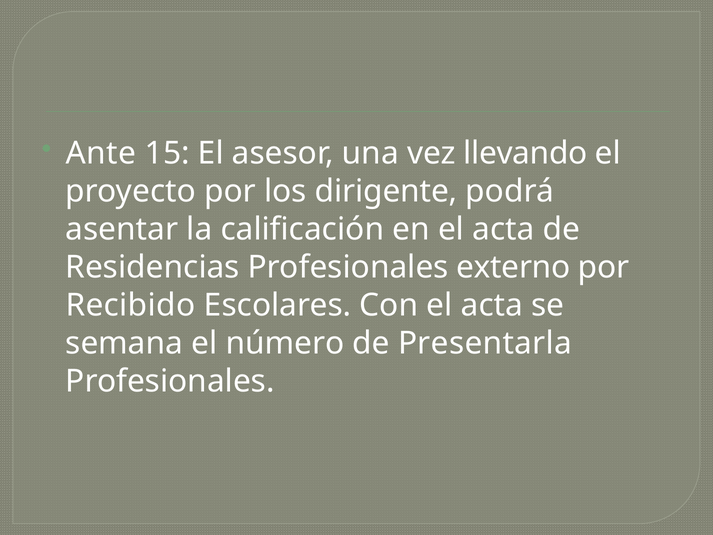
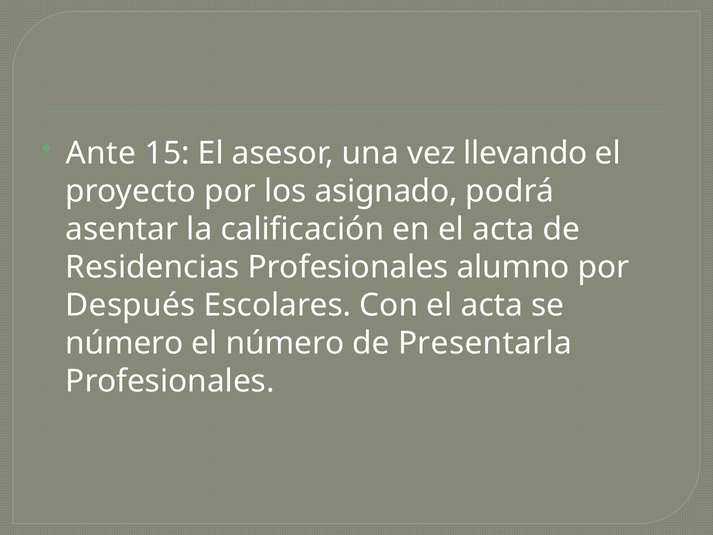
dirigente: dirigente -> asignado
externo: externo -> alumno
Recibido: Recibido -> Después
semana at (124, 343): semana -> número
